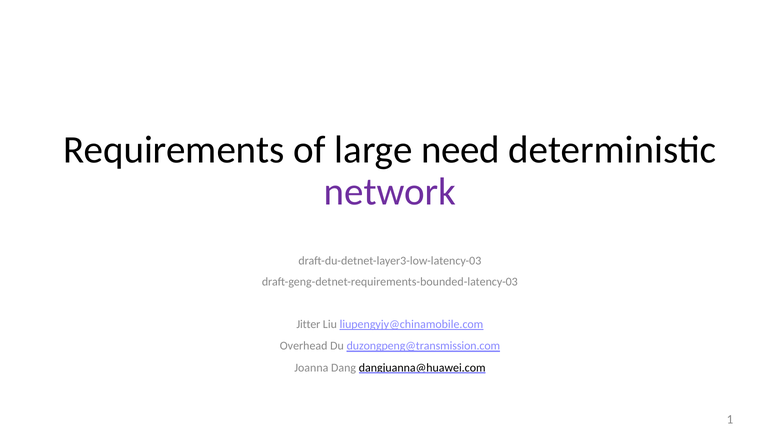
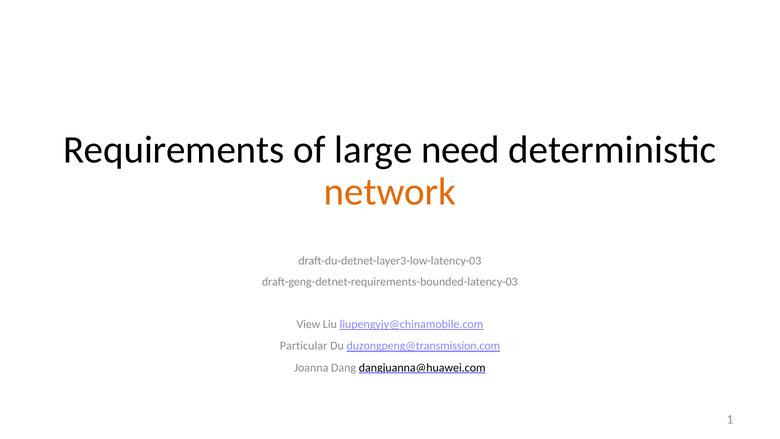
network colour: purple -> orange
Jitter: Jitter -> View
Overhead: Overhead -> Particular
